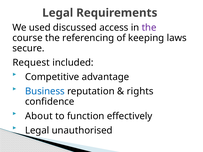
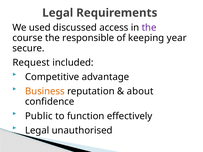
referencing: referencing -> responsible
laws: laws -> year
Business colour: blue -> orange
rights: rights -> about
About: About -> Public
